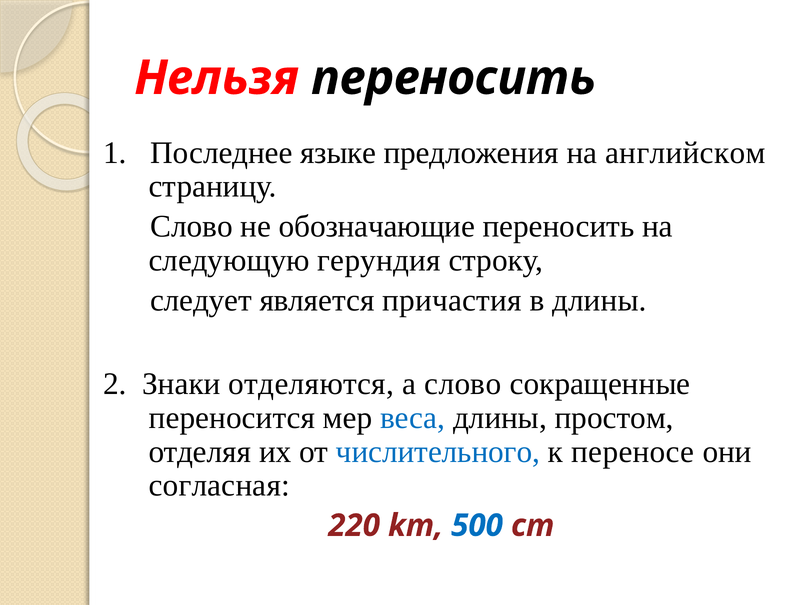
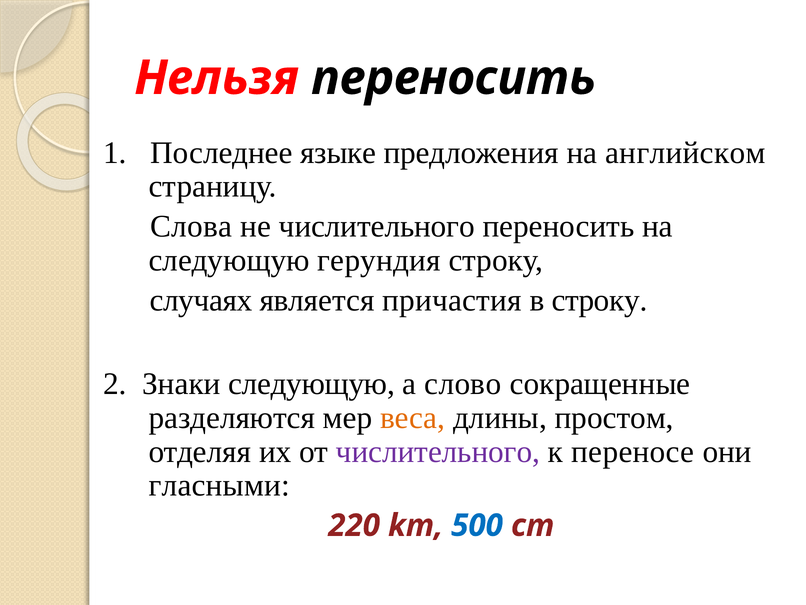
Слово at (191, 226): Слово -> Слова
не обозначающие: обозначающие -> числительного
следует: следует -> случаях
в длины: длины -> строку
Знаки отделяются: отделяются -> следующую
переносится: переносится -> разделяются
веса colour: blue -> orange
числительного at (438, 451) colour: blue -> purple
согласная: согласная -> гласными
